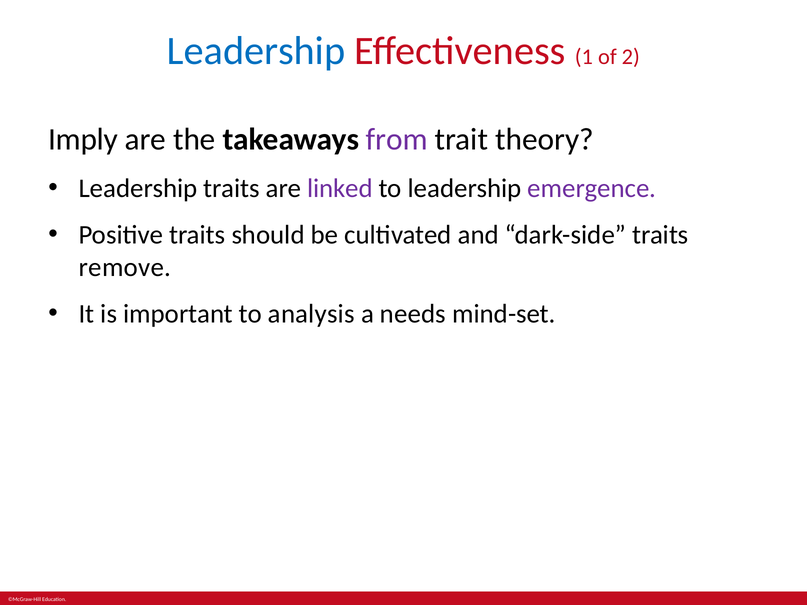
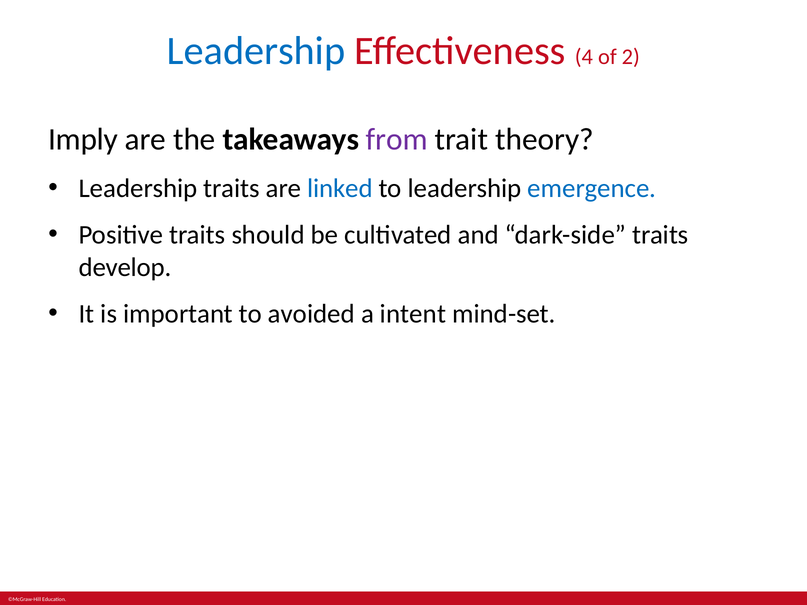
1: 1 -> 4
linked colour: purple -> blue
emergence colour: purple -> blue
remove: remove -> develop
analysis: analysis -> avoided
needs: needs -> intent
